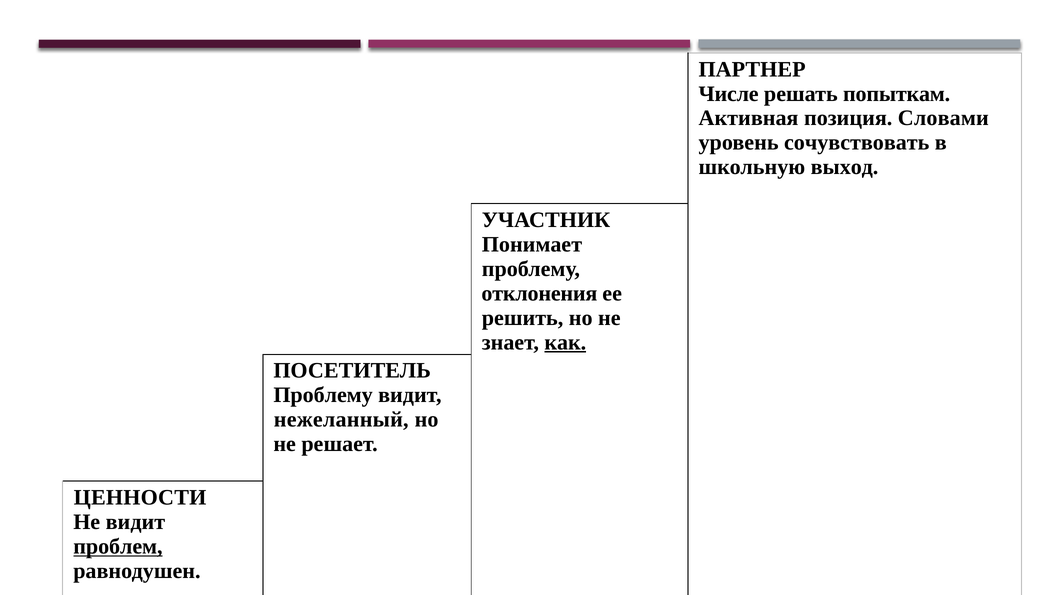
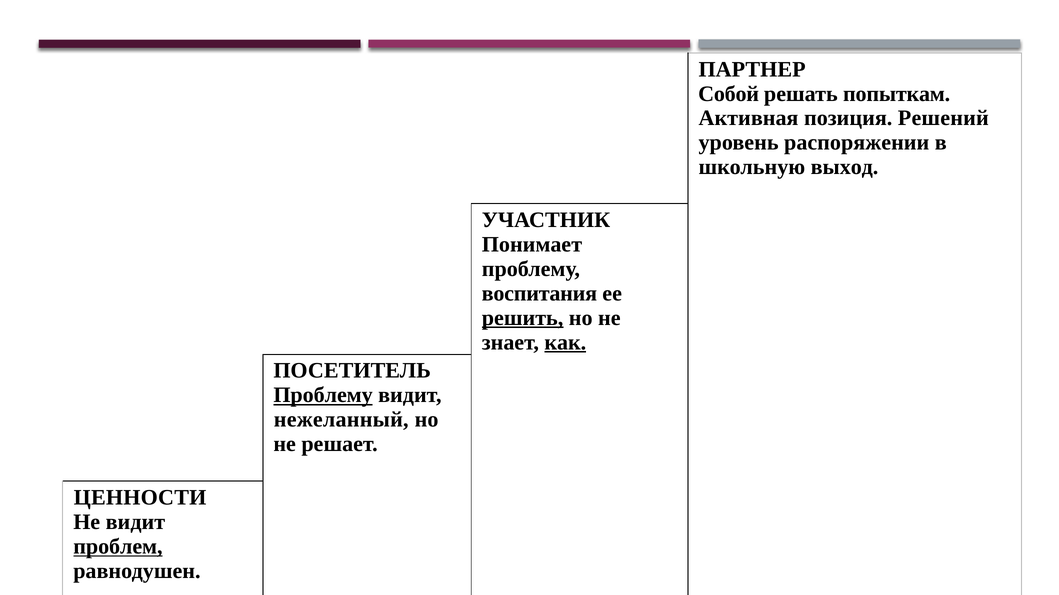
Числе: Числе -> Собой
Словами: Словами -> Решений
сочувствовать: сочувствовать -> распоряжении
отклонения: отклонения -> воспитания
решить underline: none -> present
Проблему at (323, 396) underline: none -> present
